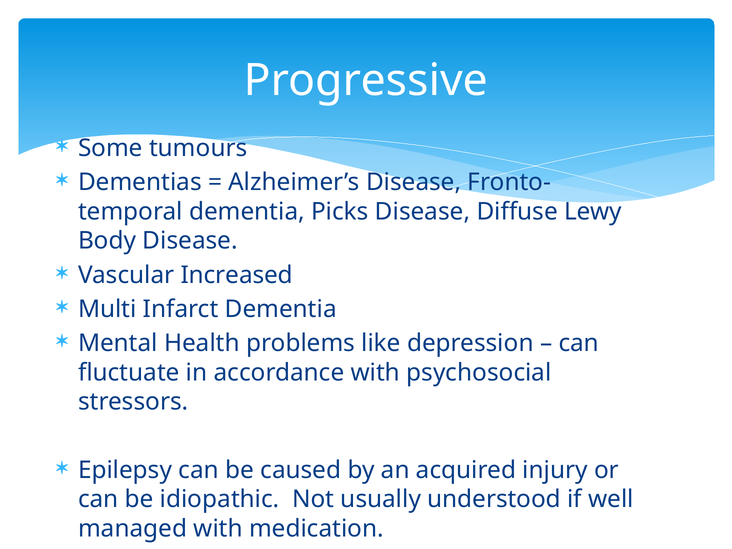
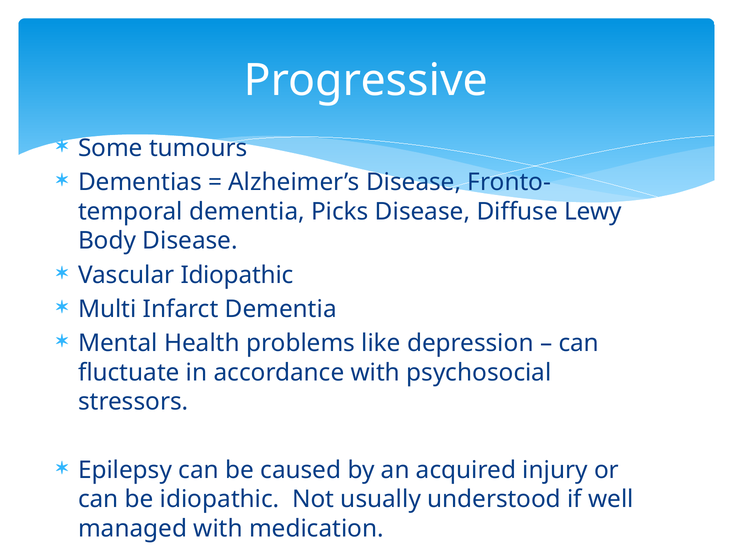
Vascular Increased: Increased -> Idiopathic
